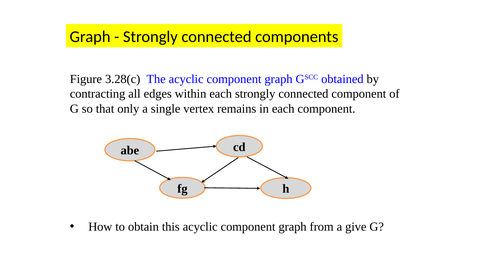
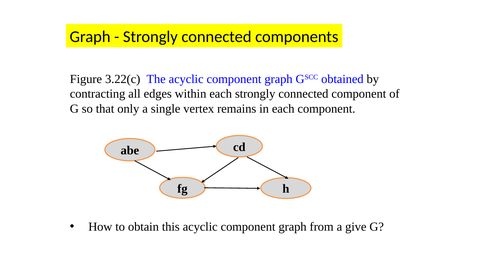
3.28(c: 3.28(c -> 3.22(c
